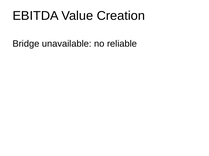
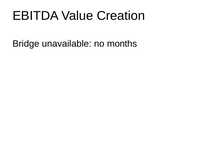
reliable: reliable -> months
